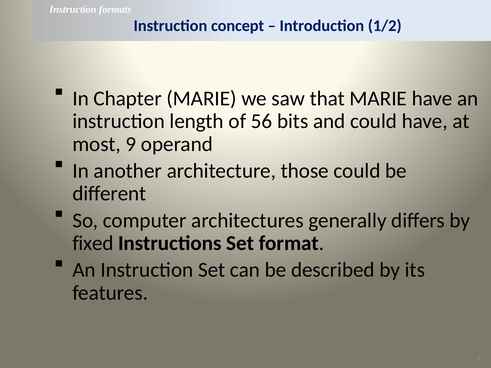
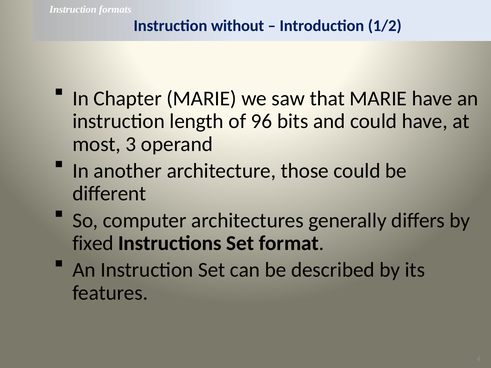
concept: concept -> without
56: 56 -> 96
9: 9 -> 3
